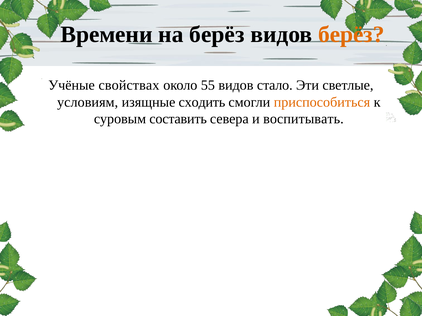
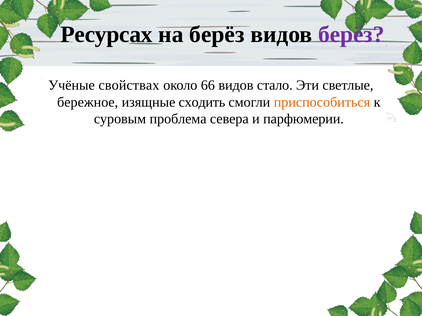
Времени: Времени -> Ресурсах
берёз at (351, 35) colour: orange -> purple
55: 55 -> 66
условиям: условиям -> бережное
составить: составить -> проблема
воспитывать: воспитывать -> парфюмерии
